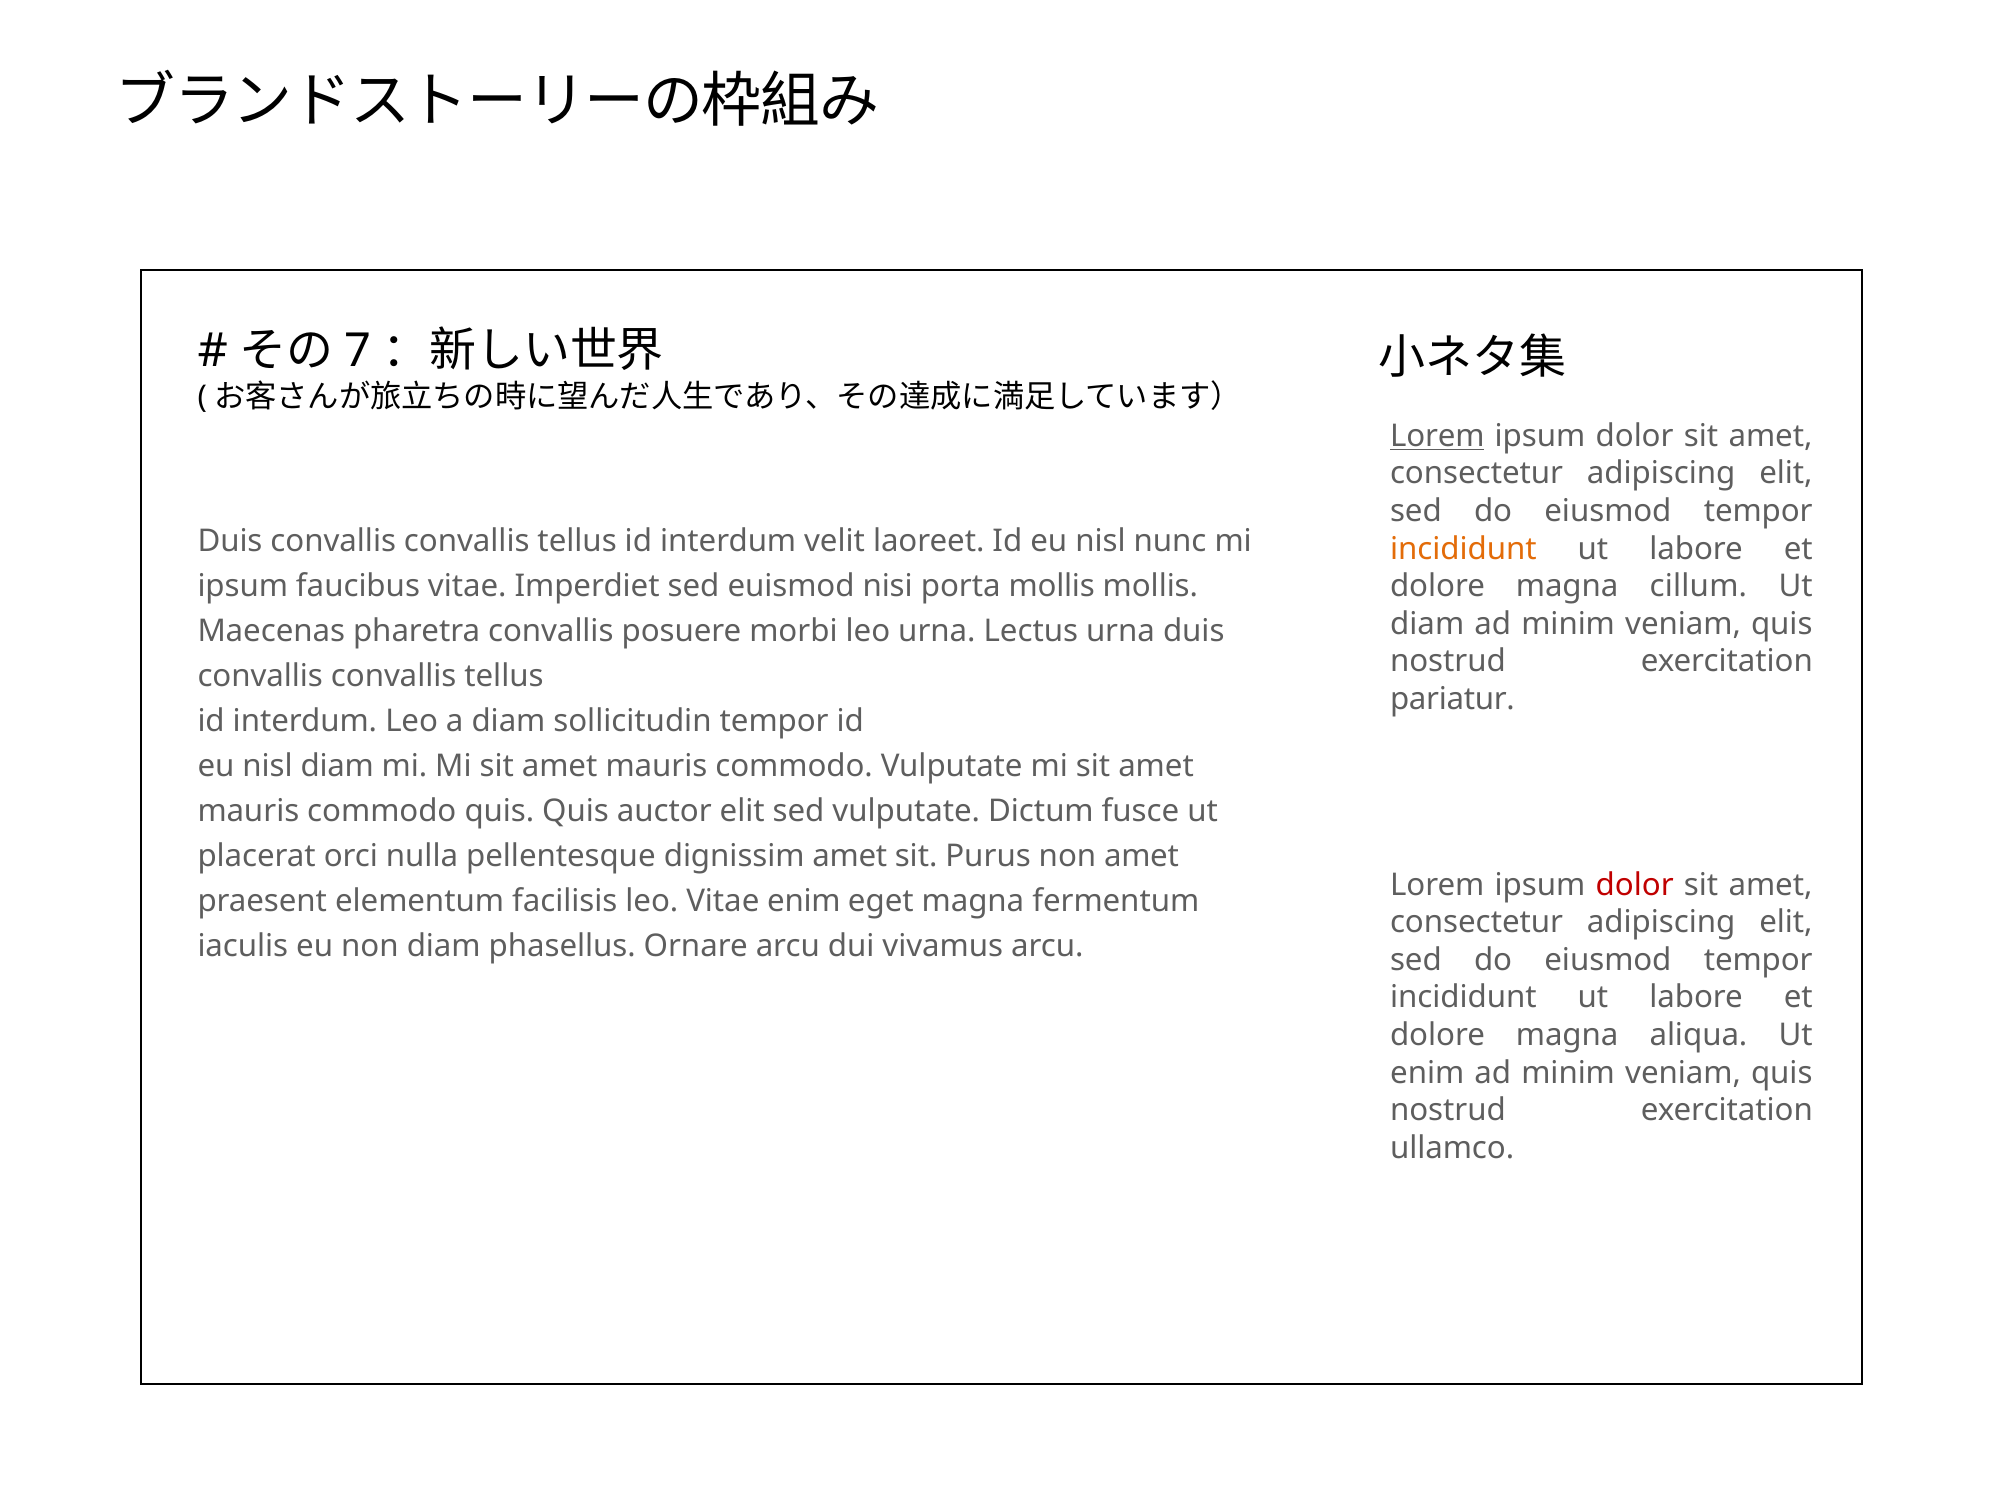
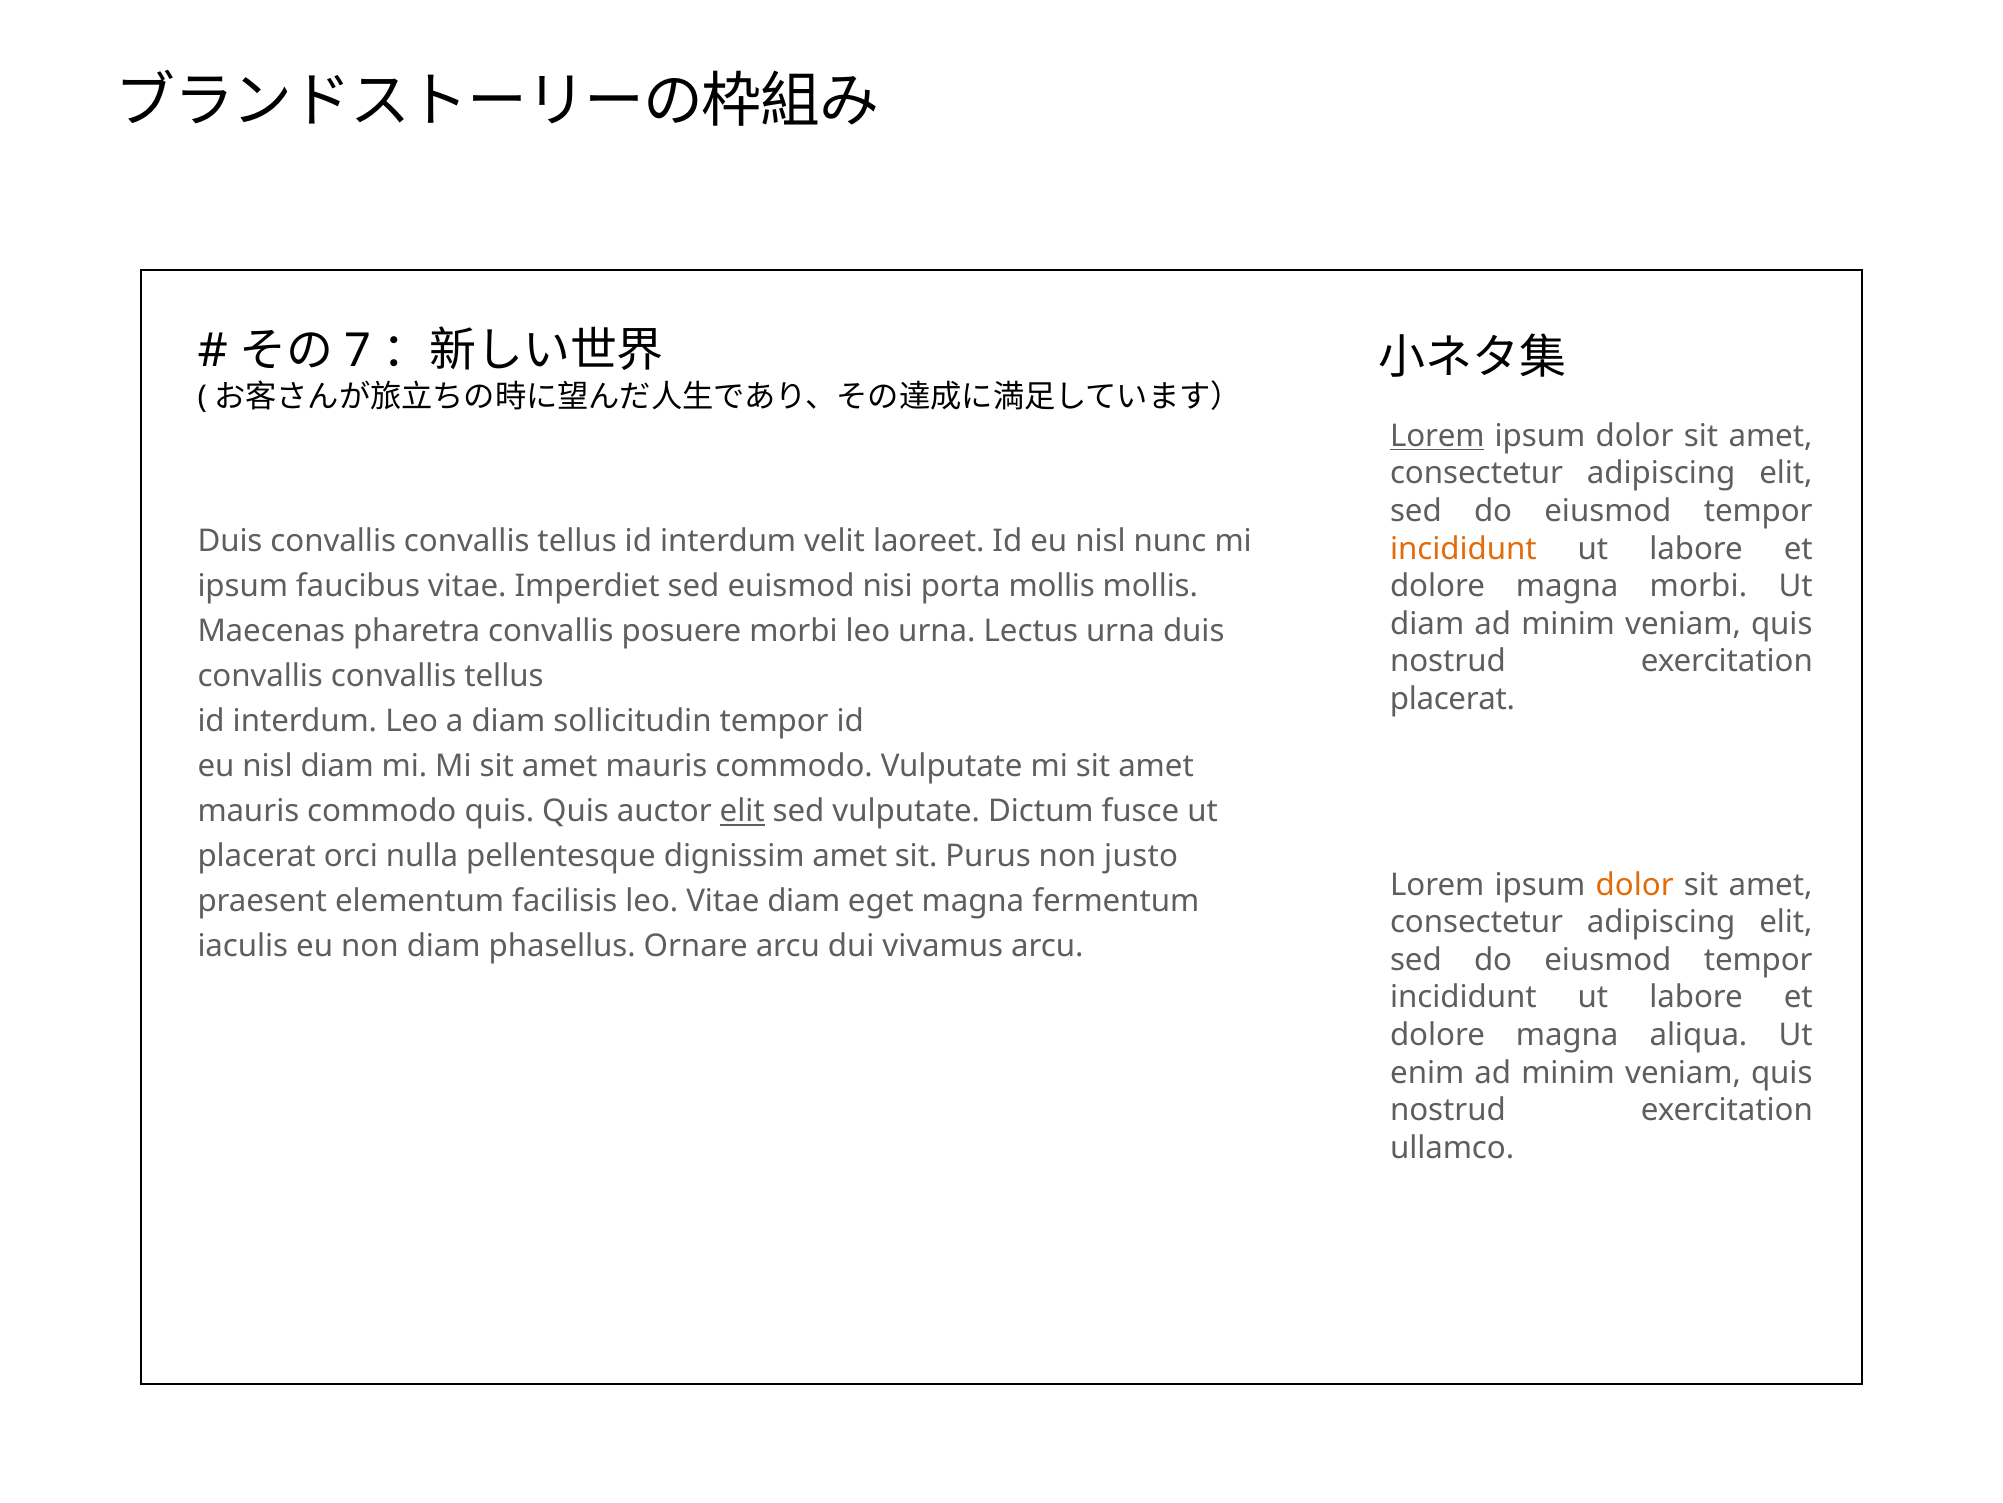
magna cillum: cillum -> morbi
pariatur at (1452, 699): pariatur -> placerat
elit at (742, 811) underline: none -> present
non amet: amet -> justo
dolor at (1635, 884) colour: red -> orange
Vitae enim: enim -> diam
